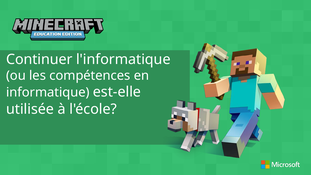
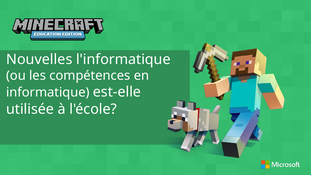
Continuer: Continuer -> Nouvelles
